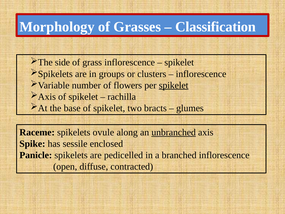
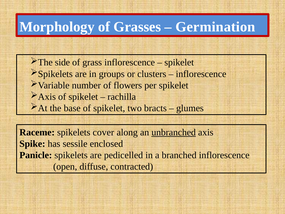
Classification: Classification -> Germination
spikelet at (174, 85) underline: present -> none
ovule: ovule -> cover
